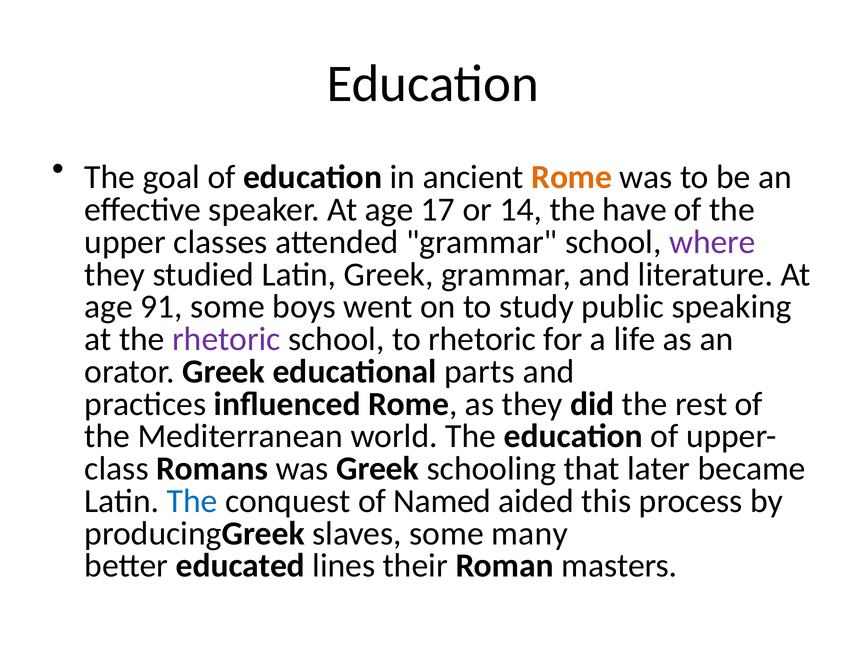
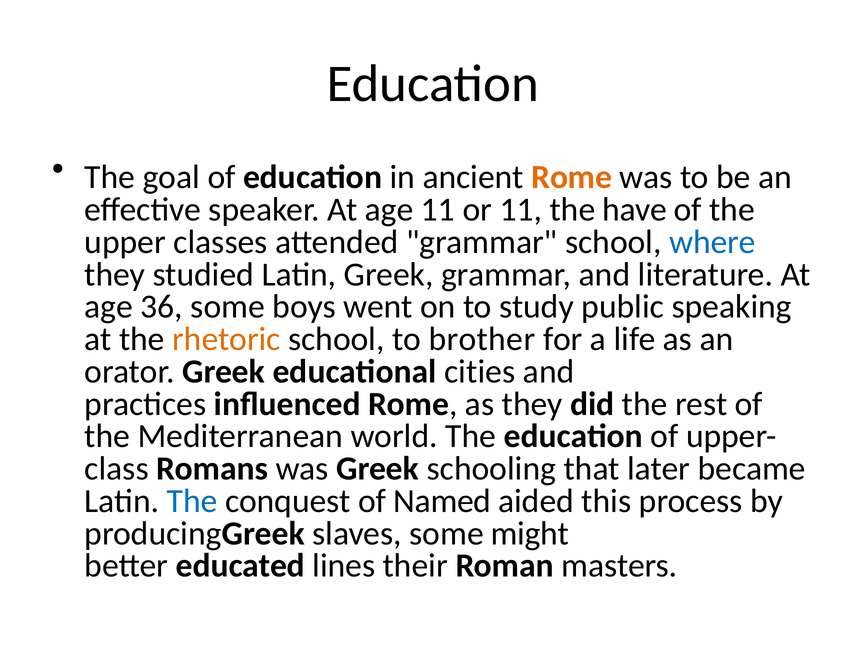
age 17: 17 -> 11
or 14: 14 -> 11
where colour: purple -> blue
91: 91 -> 36
rhetoric at (226, 339) colour: purple -> orange
to rhetoric: rhetoric -> brother
parts: parts -> cities
many: many -> might
